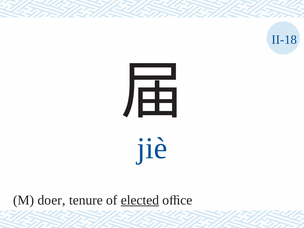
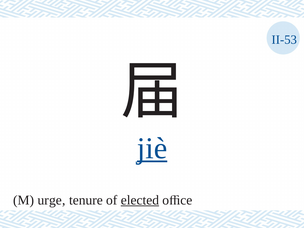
II-18: II-18 -> II-53
jiè underline: none -> present
doer: doer -> urge
